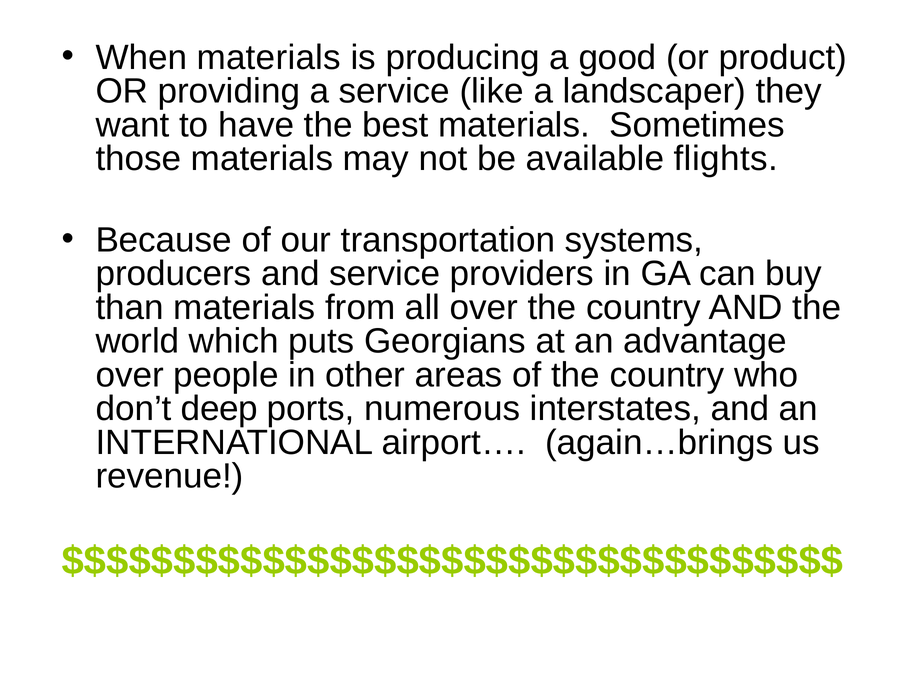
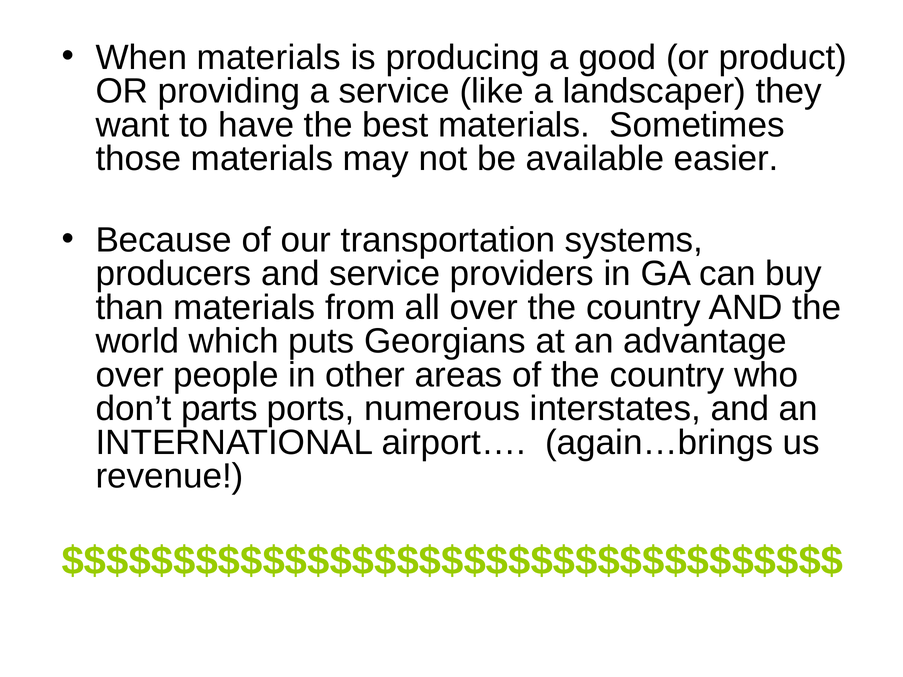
flights: flights -> easier
deep: deep -> parts
